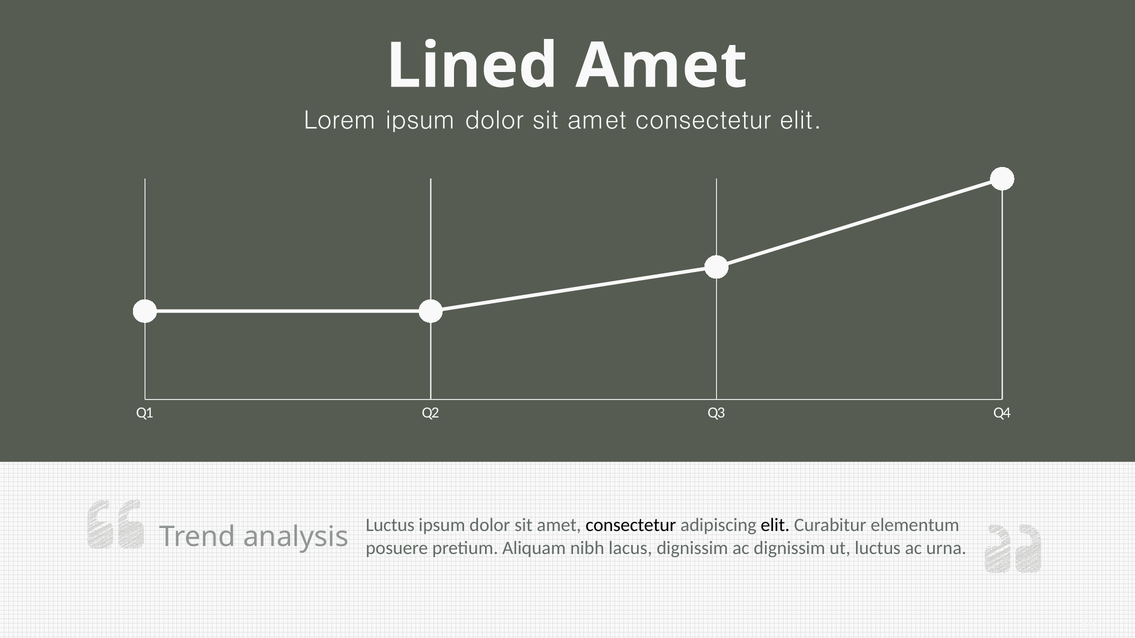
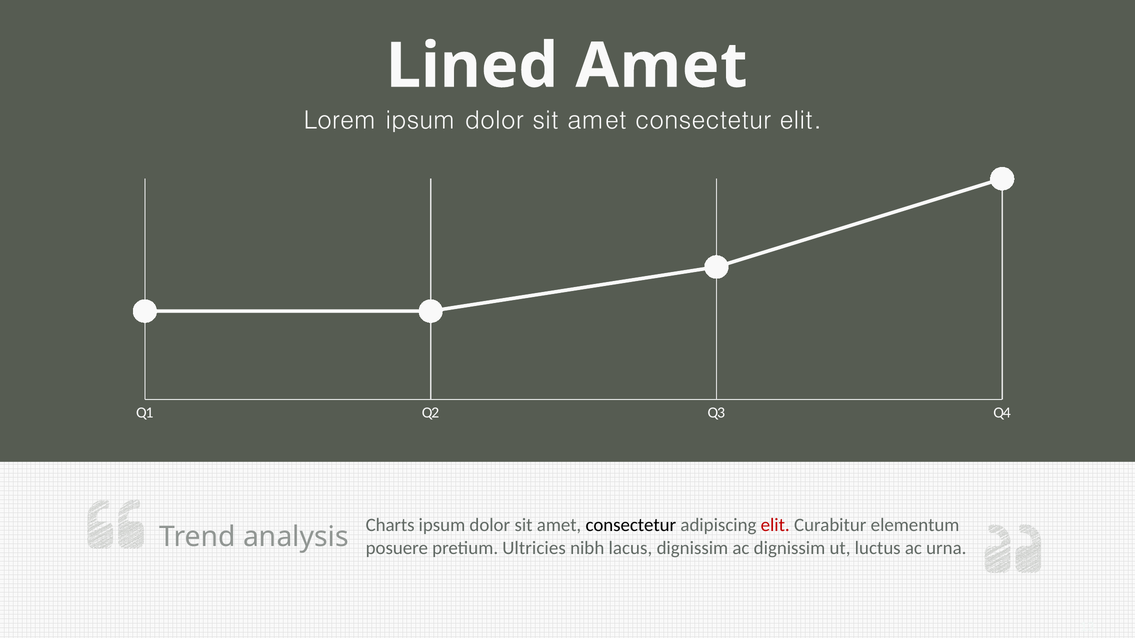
Luctus at (390, 526): Luctus -> Charts
elit at (775, 526) colour: black -> red
Aliquam: Aliquam -> Ultricies
